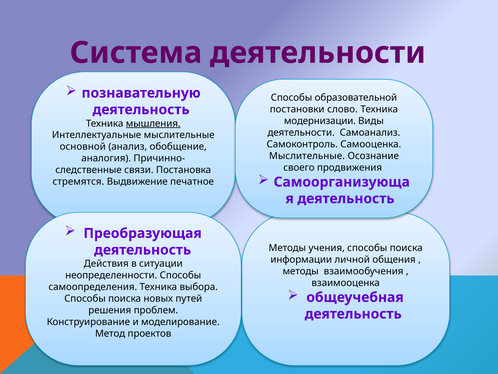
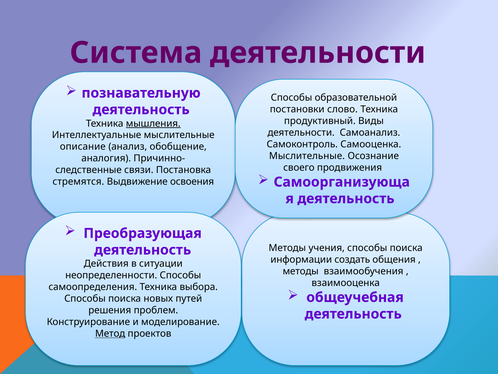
модернизации: модернизации -> продуктивный
основной: основной -> описание
печатное: печатное -> освоения
личной: личной -> создать
Метод underline: none -> present
